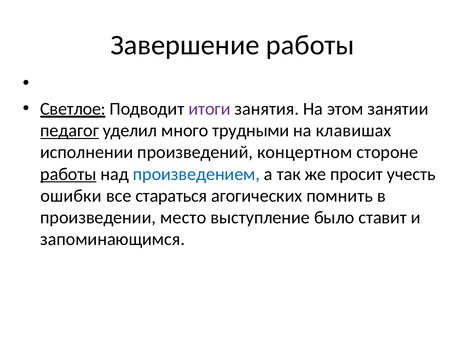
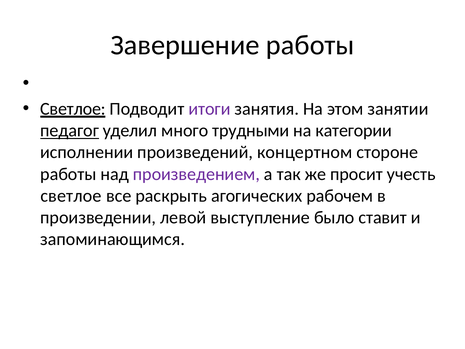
клавишах: клавишах -> категории
работы at (68, 174) underline: present -> none
произведением colour: blue -> purple
ошибки at (71, 196): ошибки -> светлое
стараться: стараться -> раскрыть
помнить: помнить -> рабочем
место: место -> левой
